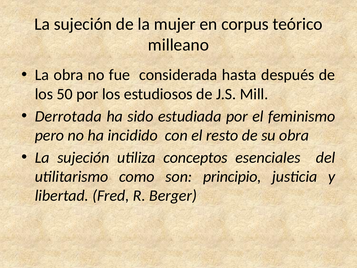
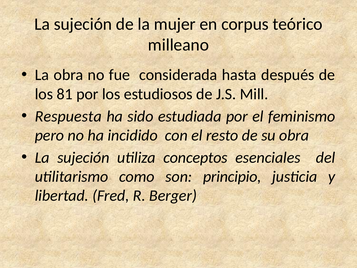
50: 50 -> 81
Derrotada: Derrotada -> Respuesta
